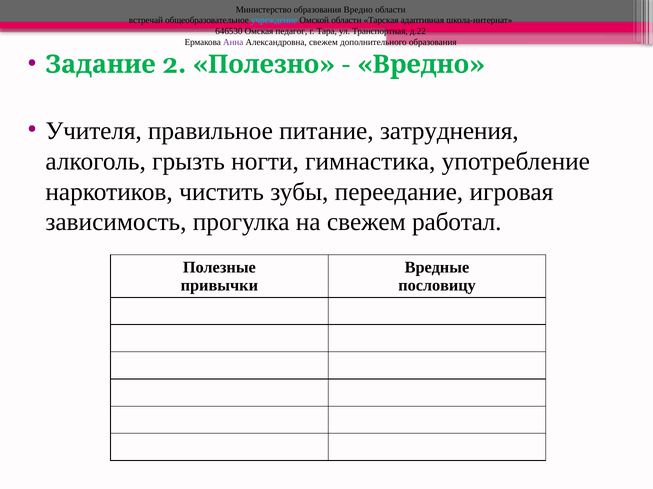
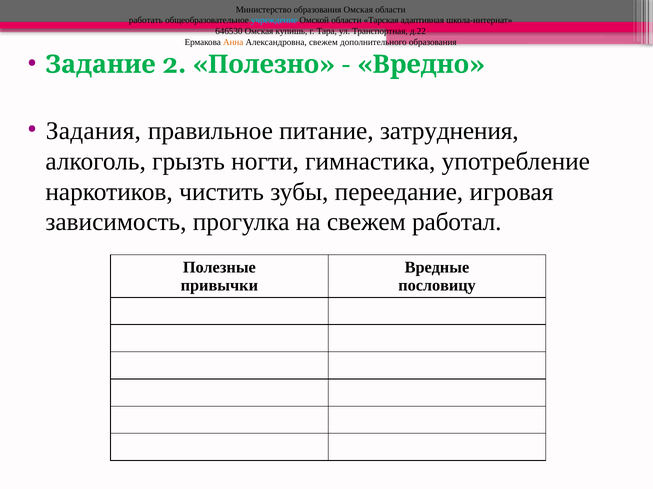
образования Вредно: Вредно -> Омская
встречай: встречай -> работать
педагог: педагог -> купишь
Анна colour: purple -> orange
Учителя: Учителя -> Задания
